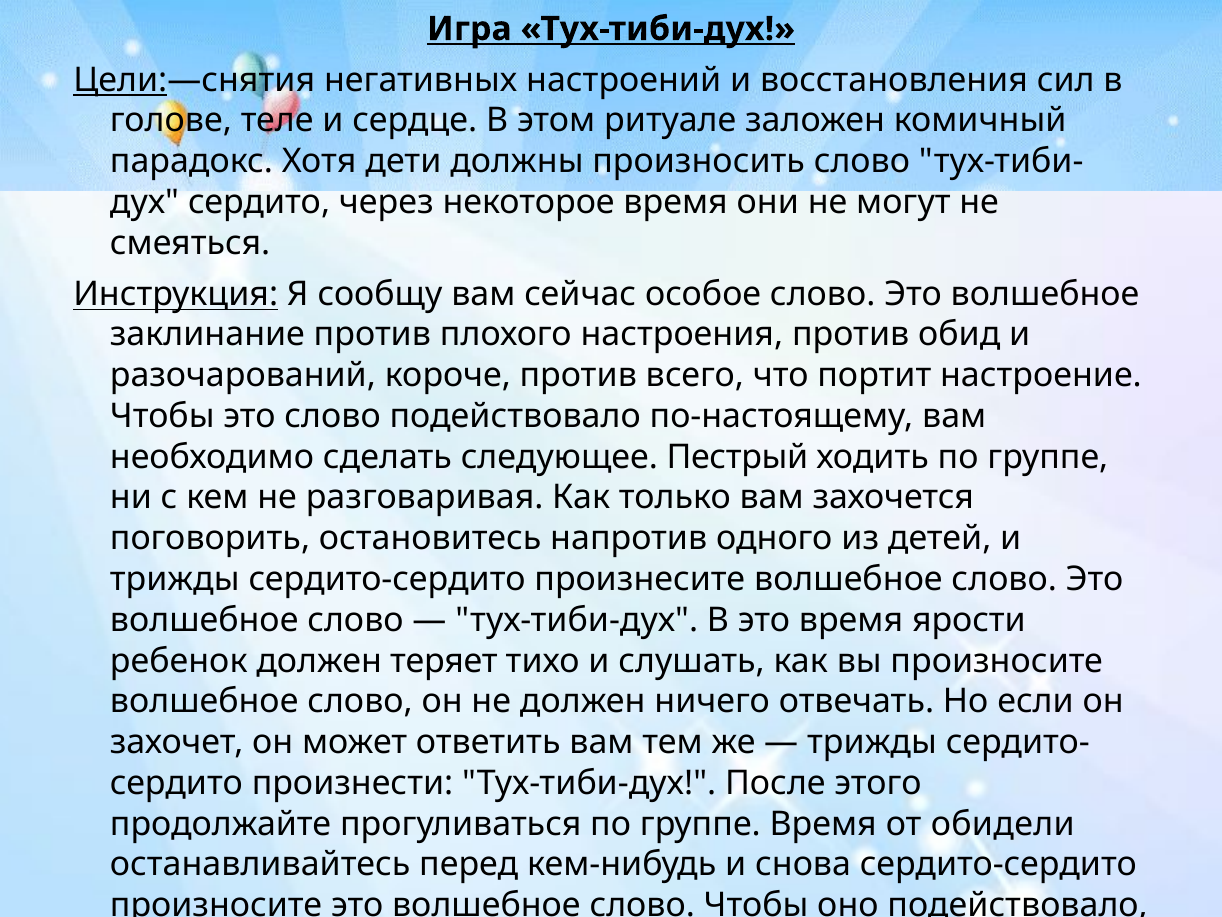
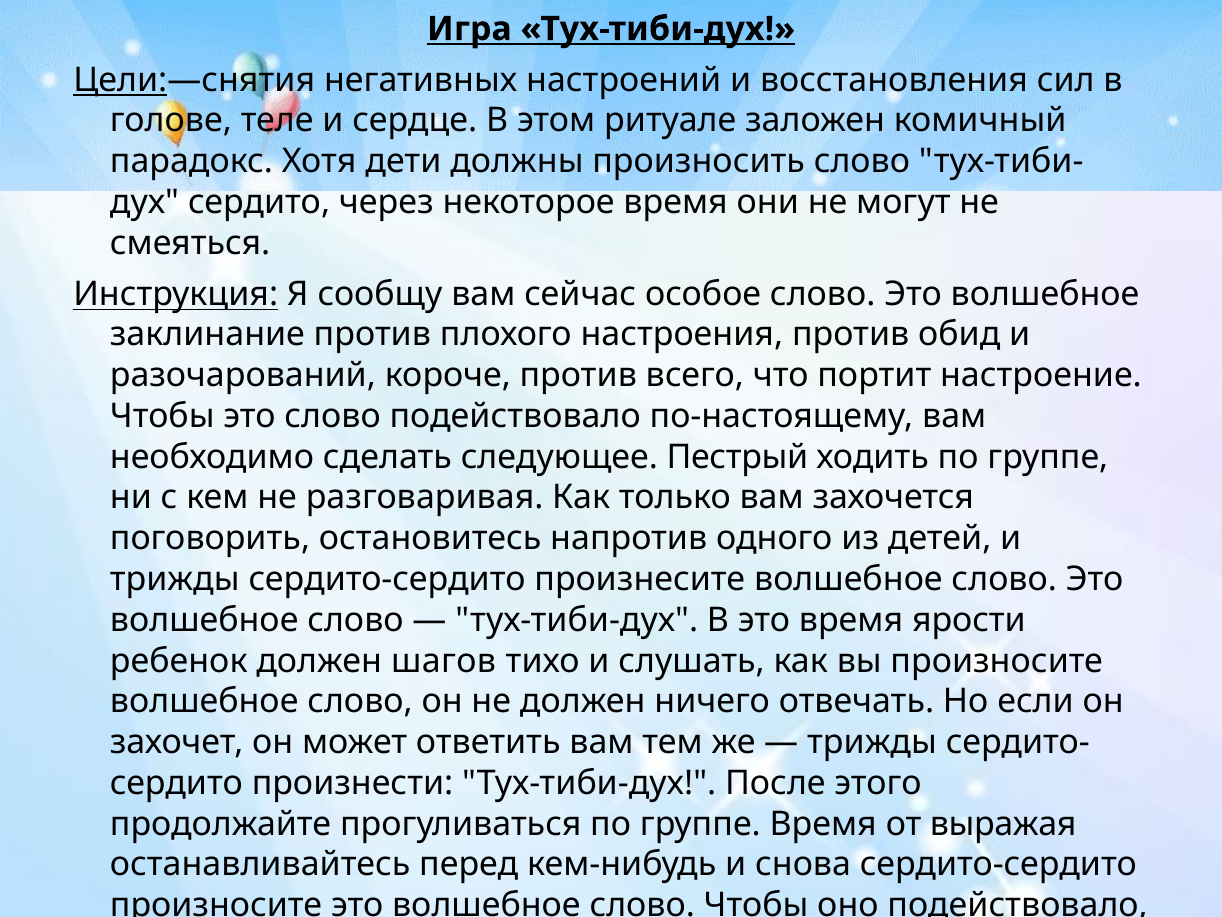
теряет: теряет -> шагов
обидели: обидели -> выражая
